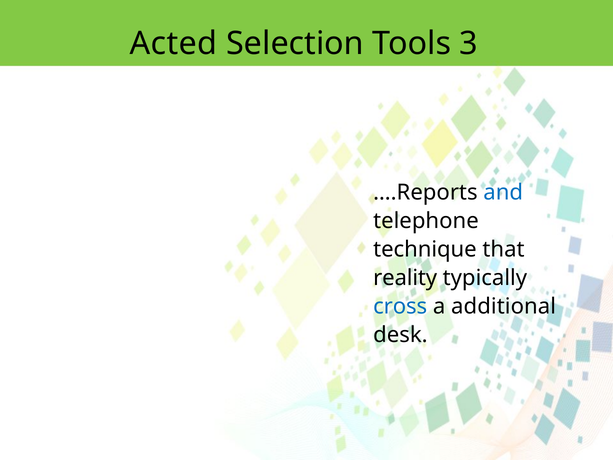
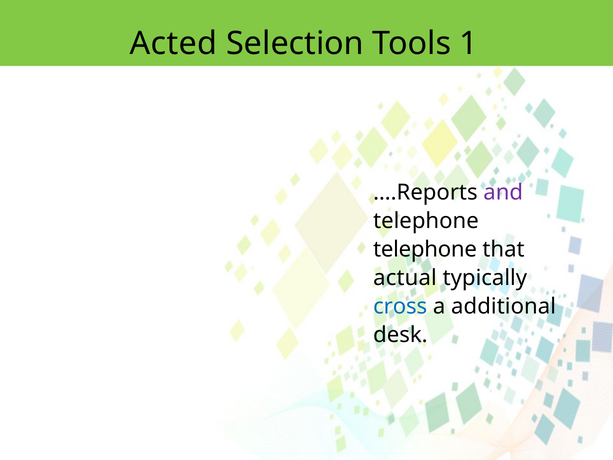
3: 3 -> 1
and colour: blue -> purple
technique at (425, 249): technique -> telephone
reality: reality -> actual
